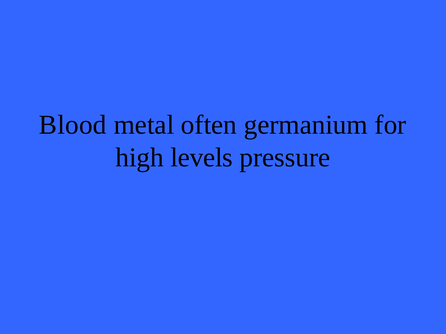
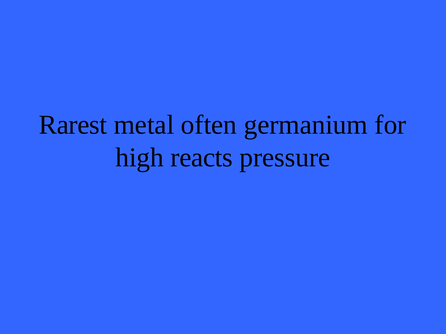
Blood: Blood -> Rarest
levels: levels -> reacts
